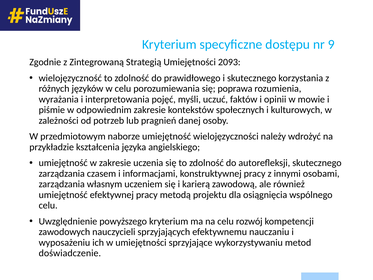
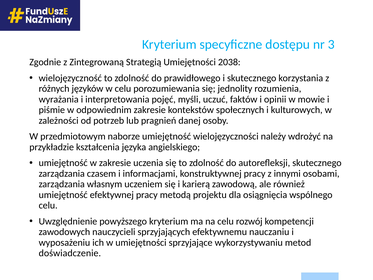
9: 9 -> 3
2093: 2093 -> 2038
poprawa: poprawa -> jednolity
